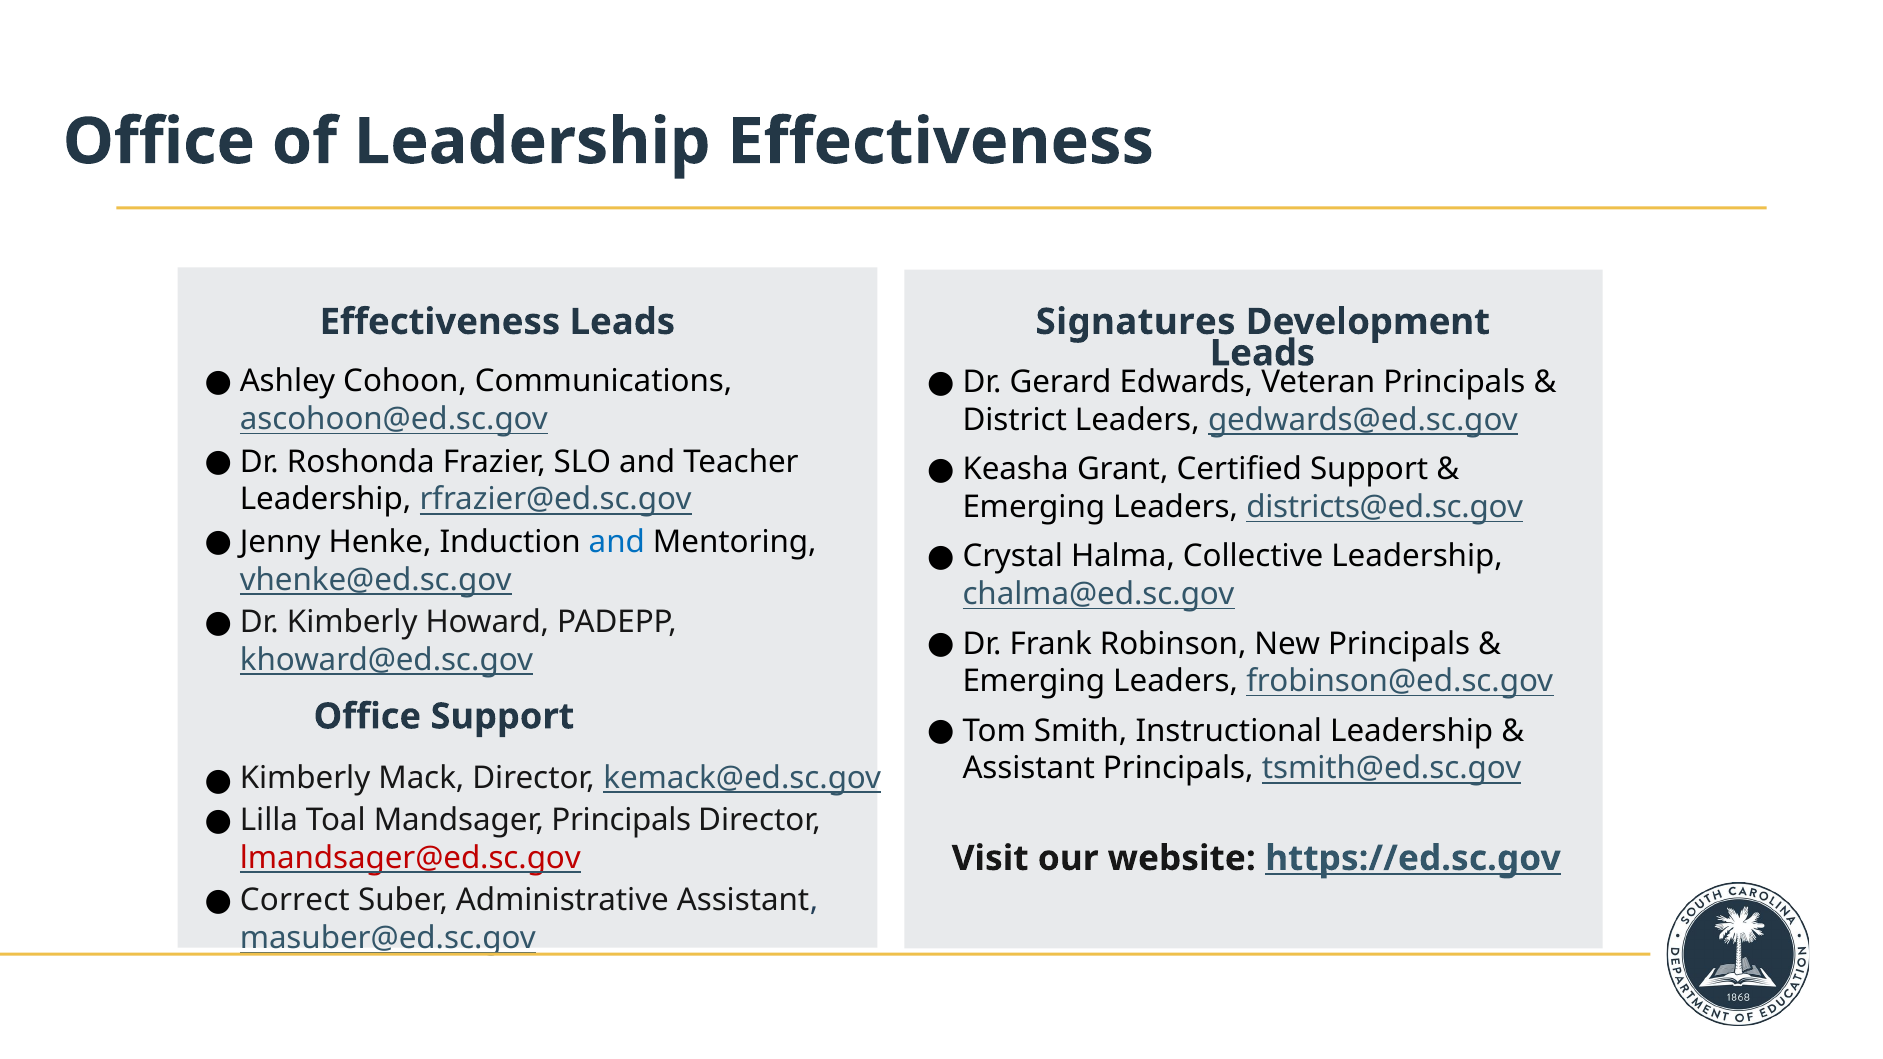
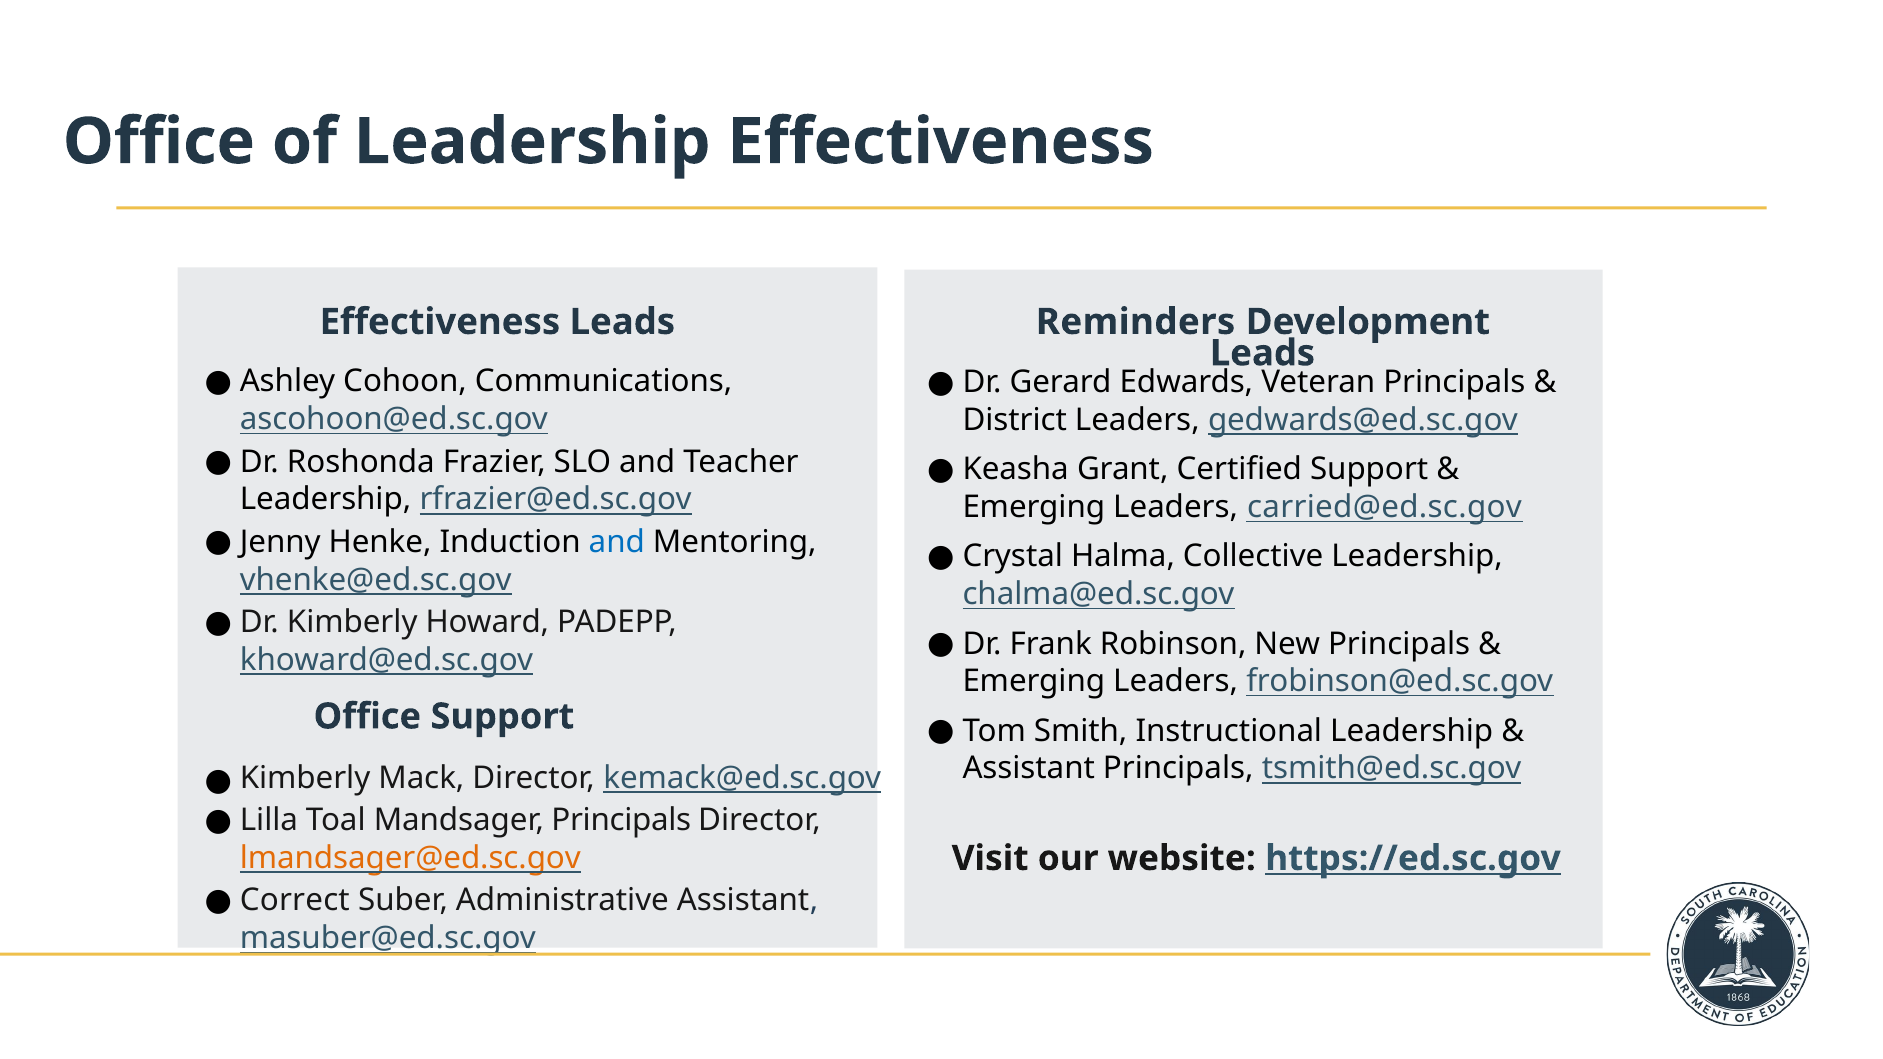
Signatures: Signatures -> Reminders
districts@ed.sc.gov: districts@ed.sc.gov -> carried@ed.sc.gov
lmandsager@ed.sc.gov colour: red -> orange
